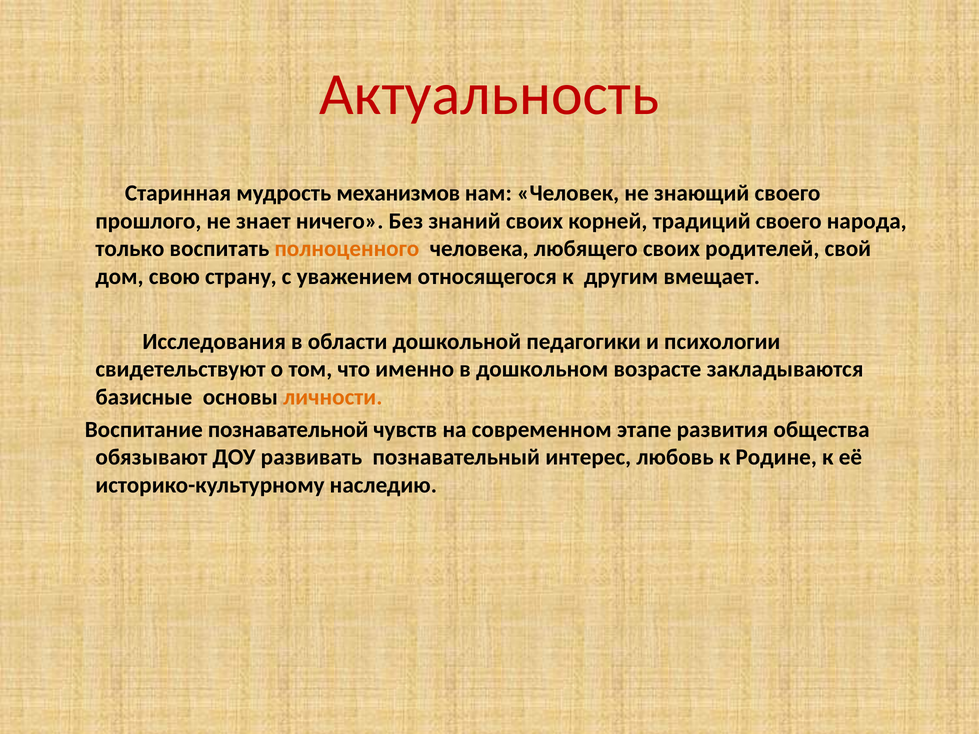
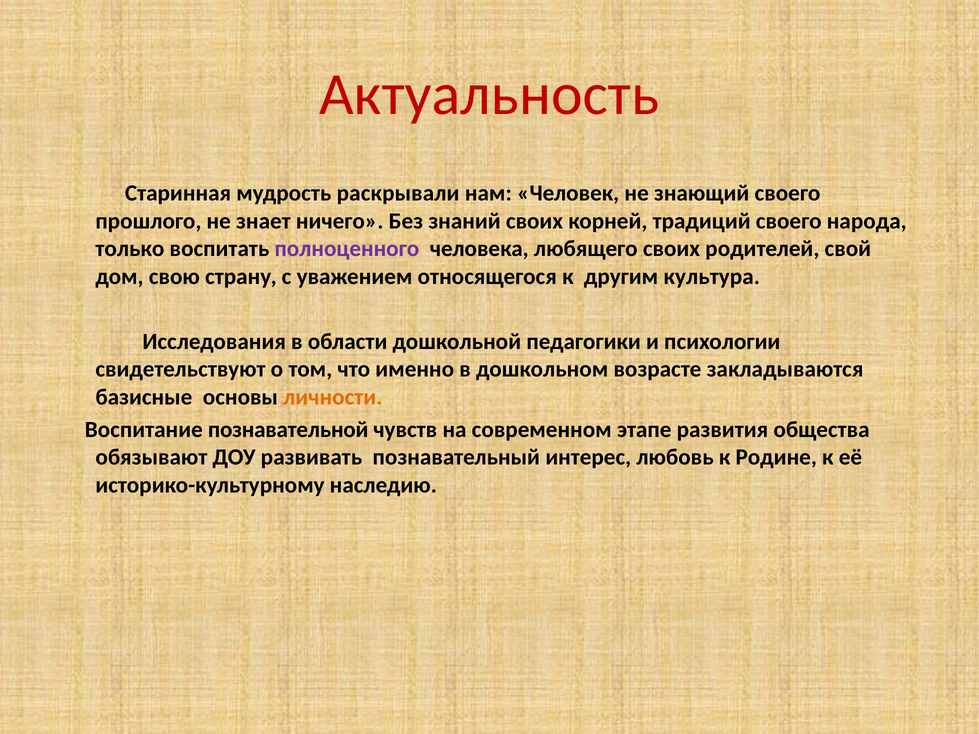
механизмов: механизмов -> раскрывали
полноценного colour: orange -> purple
вмещает: вмещает -> культура
